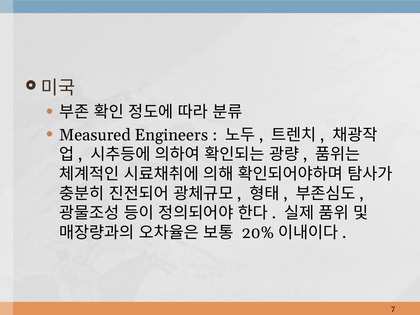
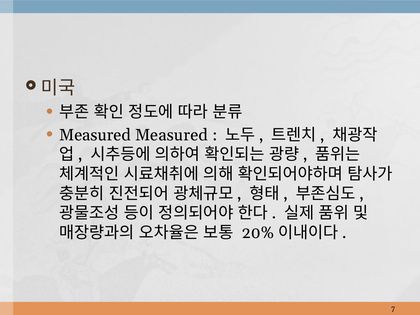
Measured Engineers: Engineers -> Measured
